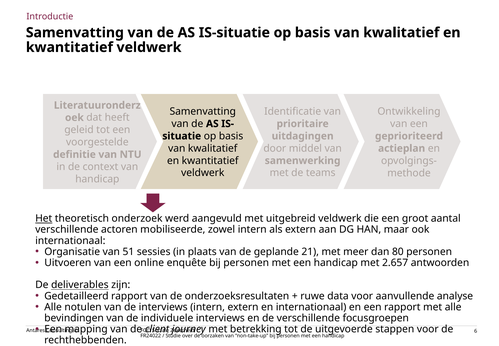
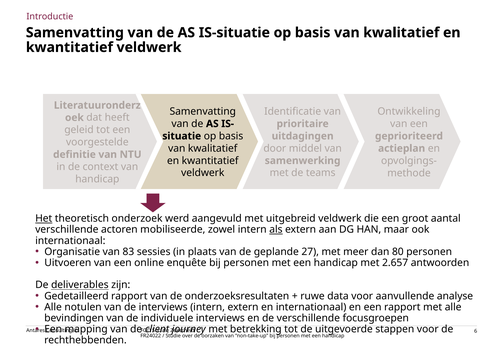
als underline: none -> present
51: 51 -> 83
21: 21 -> 27
